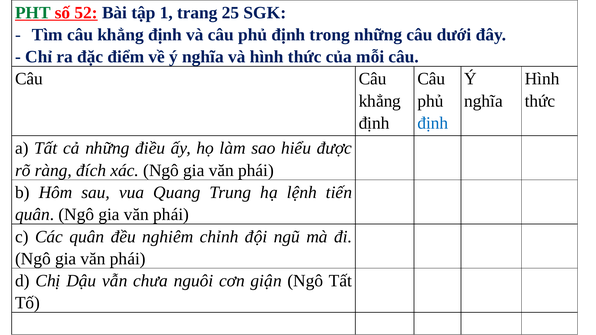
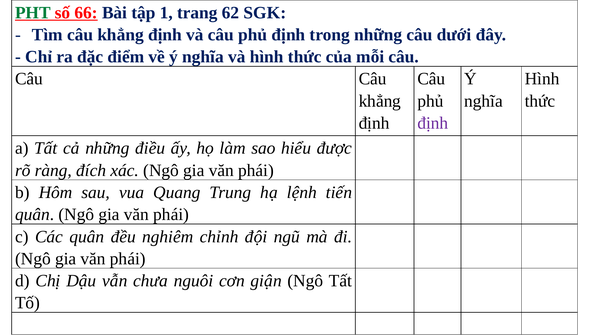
52: 52 -> 66
25: 25 -> 62
định at (433, 123) colour: blue -> purple
